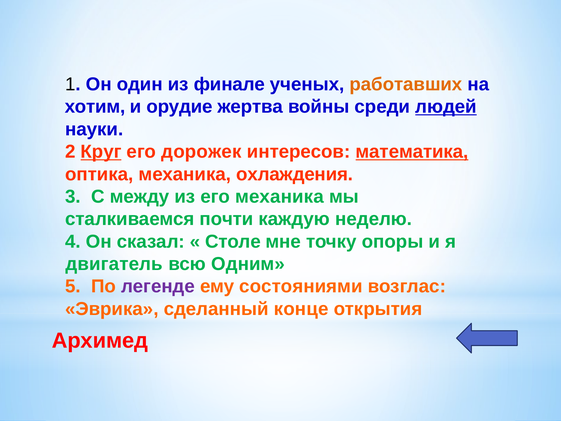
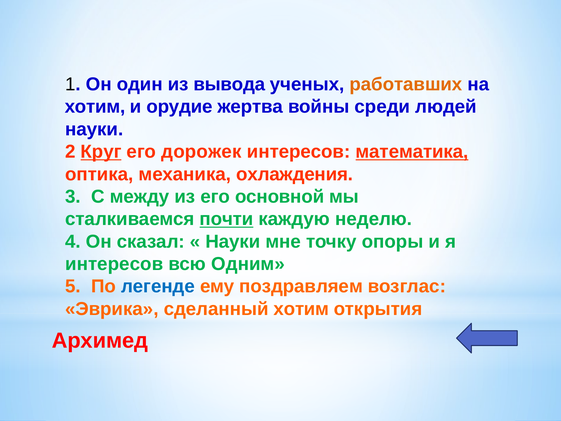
финале: финале -> вывода
людей underline: present -> none
его механика: механика -> основной
почти underline: none -> present
Столе at (233, 241): Столе -> Науки
двигатель at (114, 264): двигатель -> интересов
легенде colour: purple -> blue
состояниями: состояниями -> поздравляем
сделанный конце: конце -> хотим
